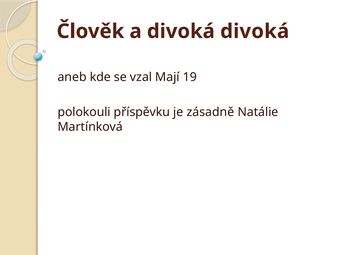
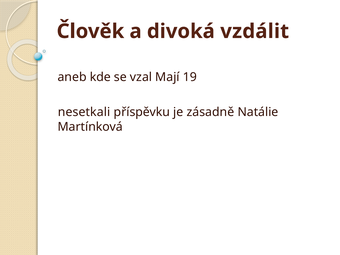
divoká divoká: divoká -> vzdálit
polokouli: polokouli -> nesetkali
